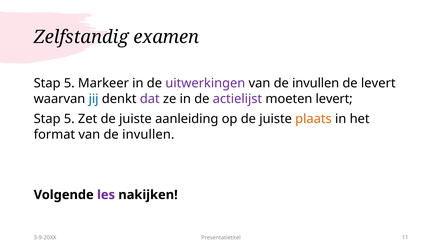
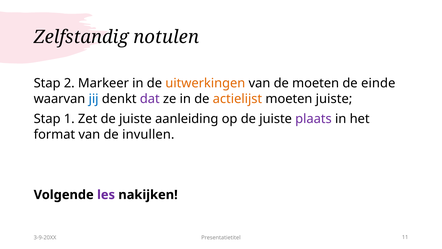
examen: examen -> notulen
5 at (69, 83): 5 -> 2
uitwerkingen colour: purple -> orange
invullen at (316, 83): invullen -> moeten
de levert: levert -> einde
actielijst colour: purple -> orange
moeten levert: levert -> juiste
5 at (69, 119): 5 -> 1
plaats colour: orange -> purple
